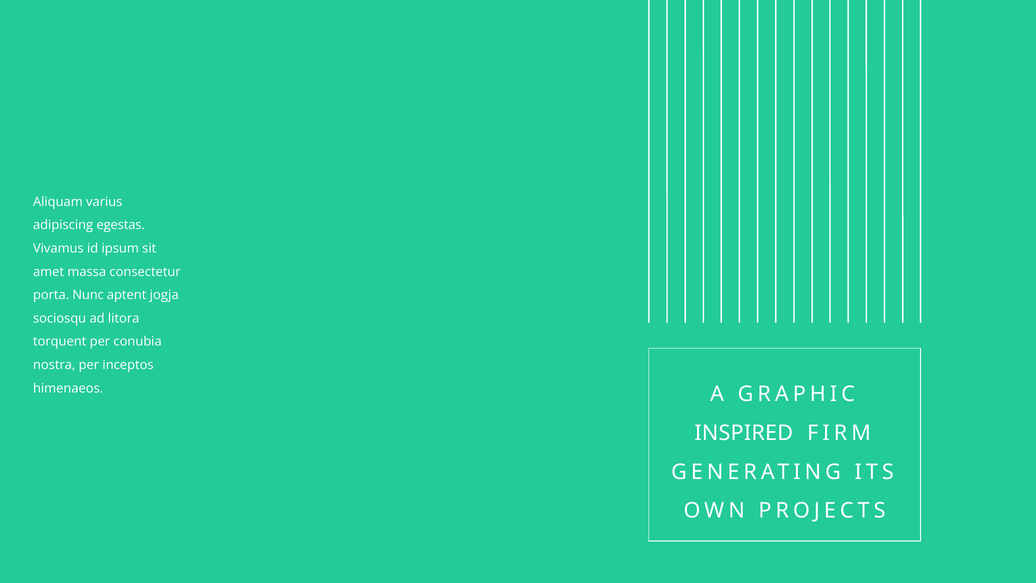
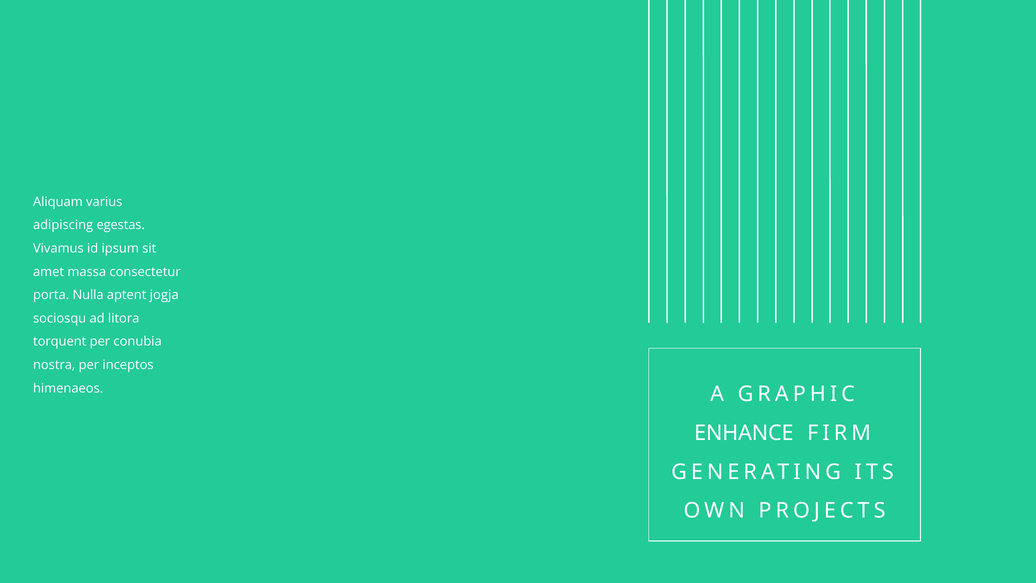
Nunc: Nunc -> Nulla
INSPIRED: INSPIRED -> ENHANCE
